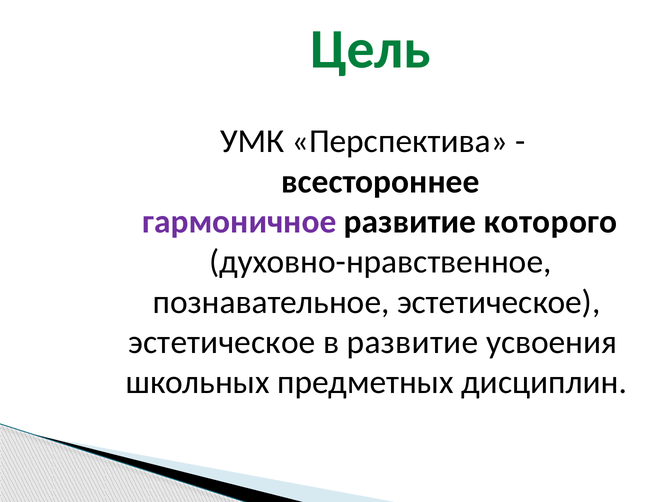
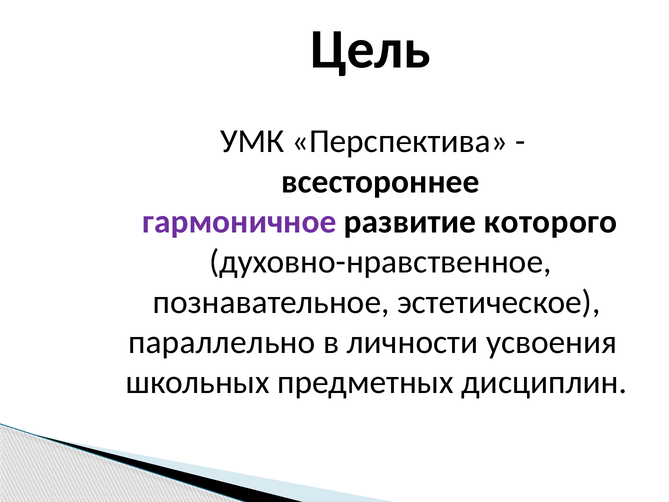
Цель colour: green -> black
эстетическое at (222, 342): эстетическое -> параллельно
в развитие: развитие -> личности
